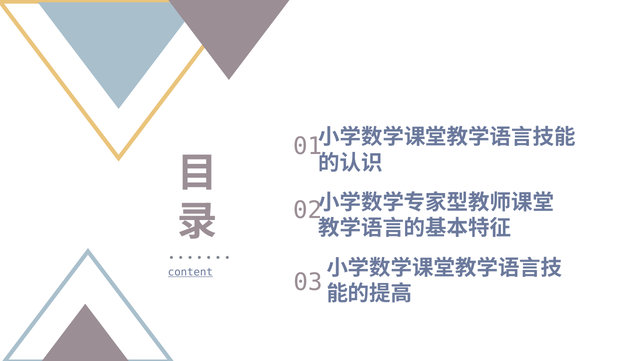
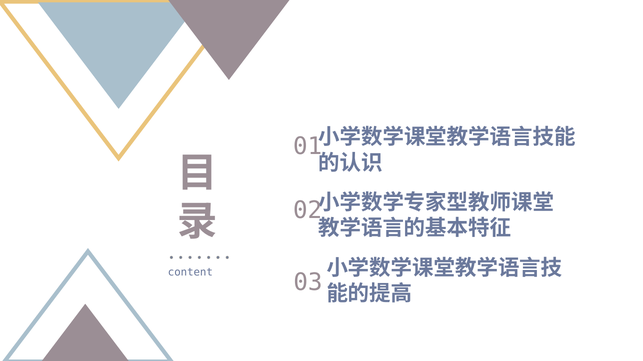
content underline: present -> none
